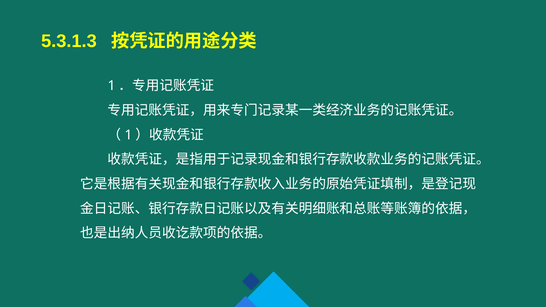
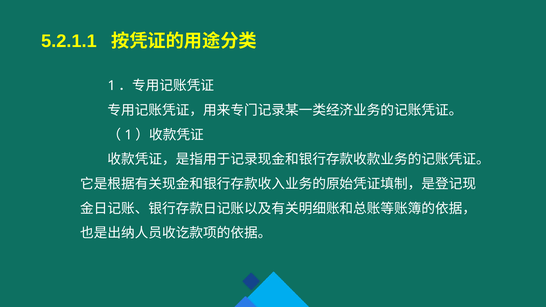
5.3.1.3: 5.3.1.3 -> 5.2.1.1
